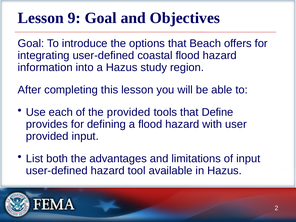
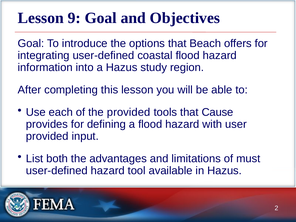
Define: Define -> Cause
of input: input -> must
